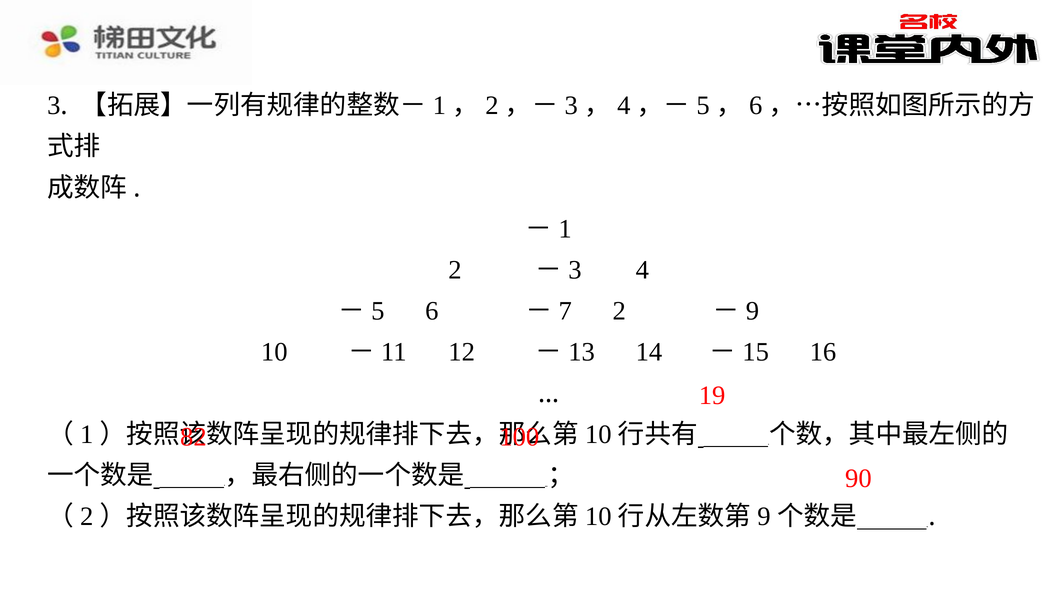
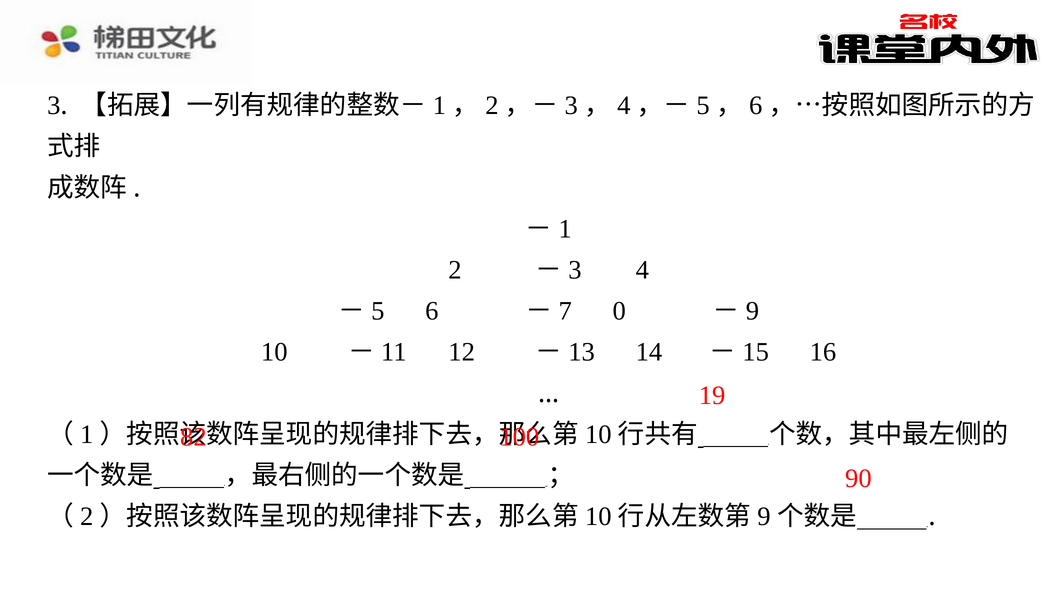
－7 2: 2 -> 0
